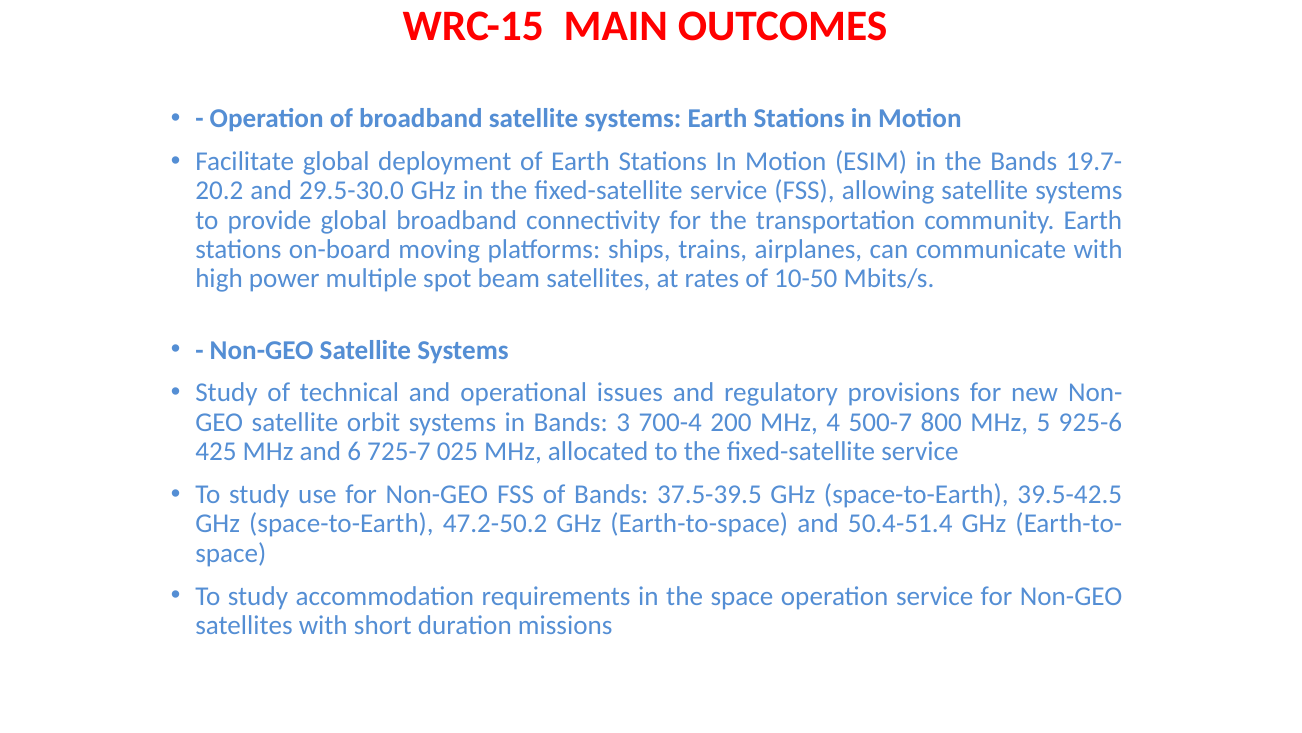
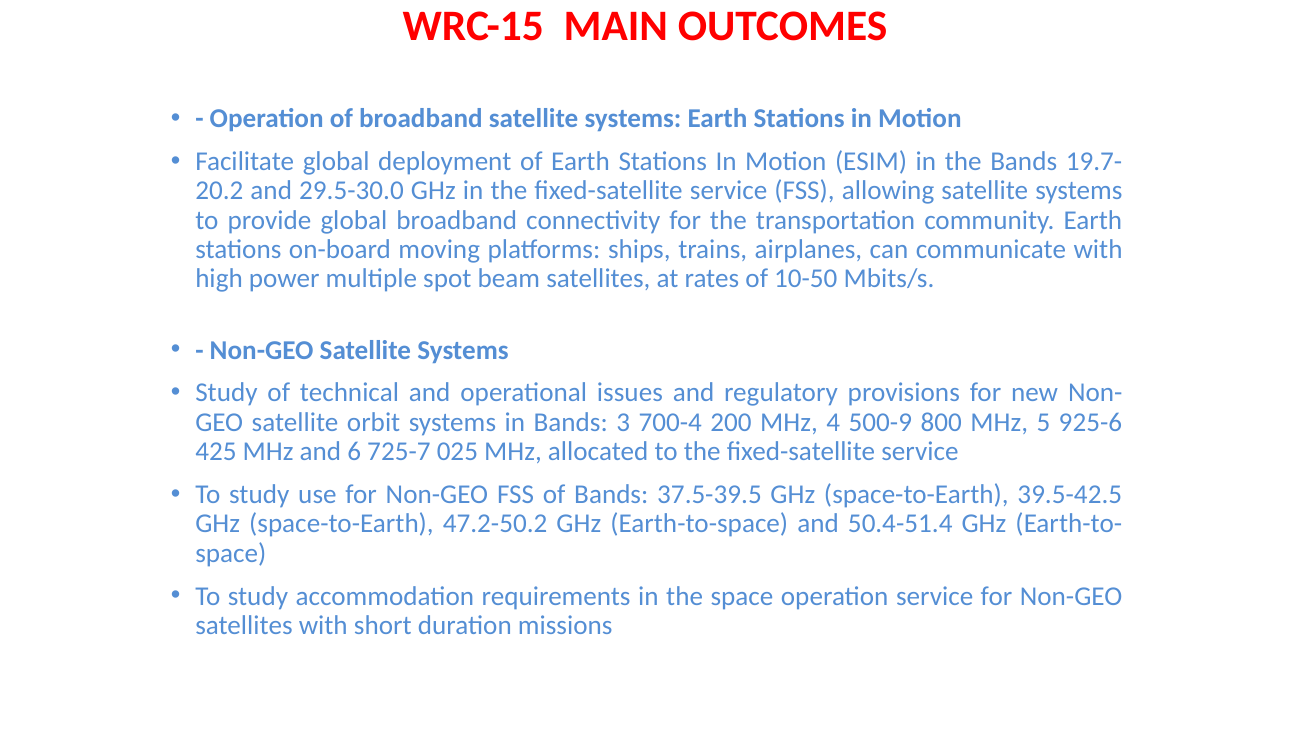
500-7: 500-7 -> 500-9
